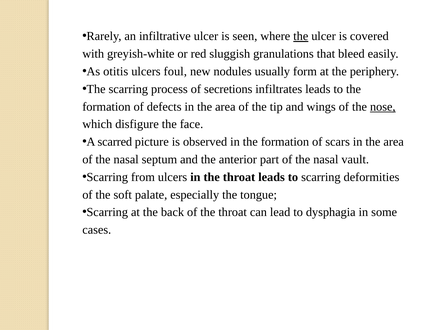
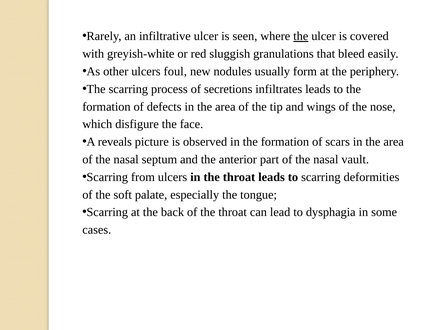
otitis: otitis -> other
nose underline: present -> none
scarred: scarred -> reveals
